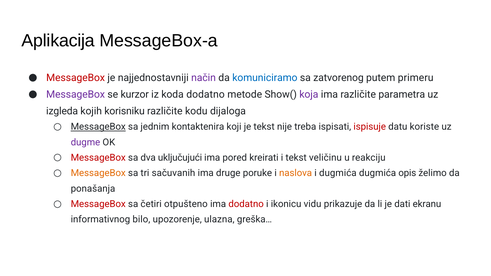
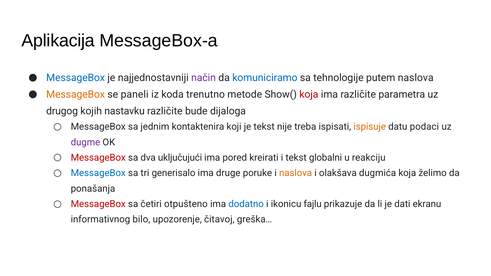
MessageBox at (76, 78) colour: red -> blue
zatvorenog: zatvorenog -> tehnologije
putem primeru: primeru -> naslova
MessageBox at (76, 94) colour: purple -> orange
kurzor: kurzor -> paneli
koda dodatno: dodatno -> trenutno
koja at (309, 94) colour: purple -> red
izgleda: izgleda -> drugog
korisniku: korisniku -> nastavku
kodu: kodu -> bude
MessageBox at (98, 127) underline: present -> none
ispisuje colour: red -> orange
koriste: koriste -> podaci
veličinu: veličinu -> globalni
MessageBox at (98, 173) colour: orange -> blue
sačuvanih: sačuvanih -> generisalo
i dugmića: dugmića -> olakšava
dugmića opis: opis -> koja
dodatno at (246, 204) colour: red -> blue
vidu: vidu -> fajlu
ulazna: ulazna -> čitavoj
